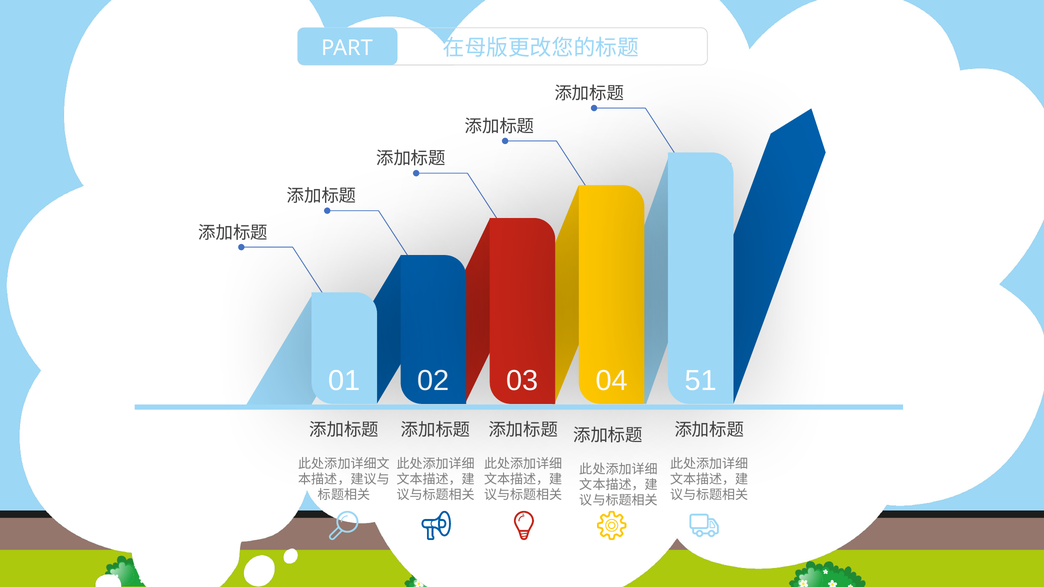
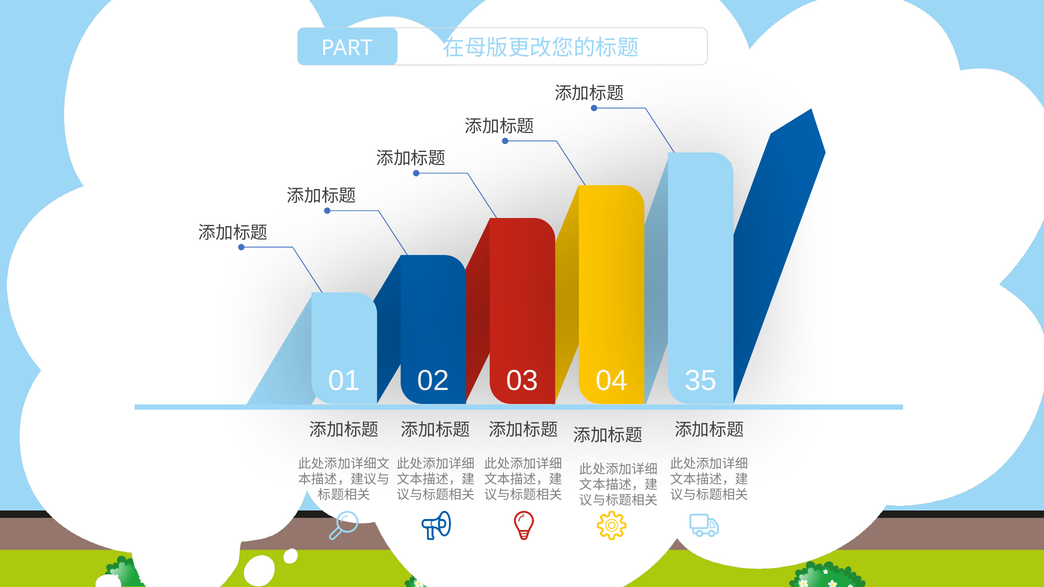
51: 51 -> 35
